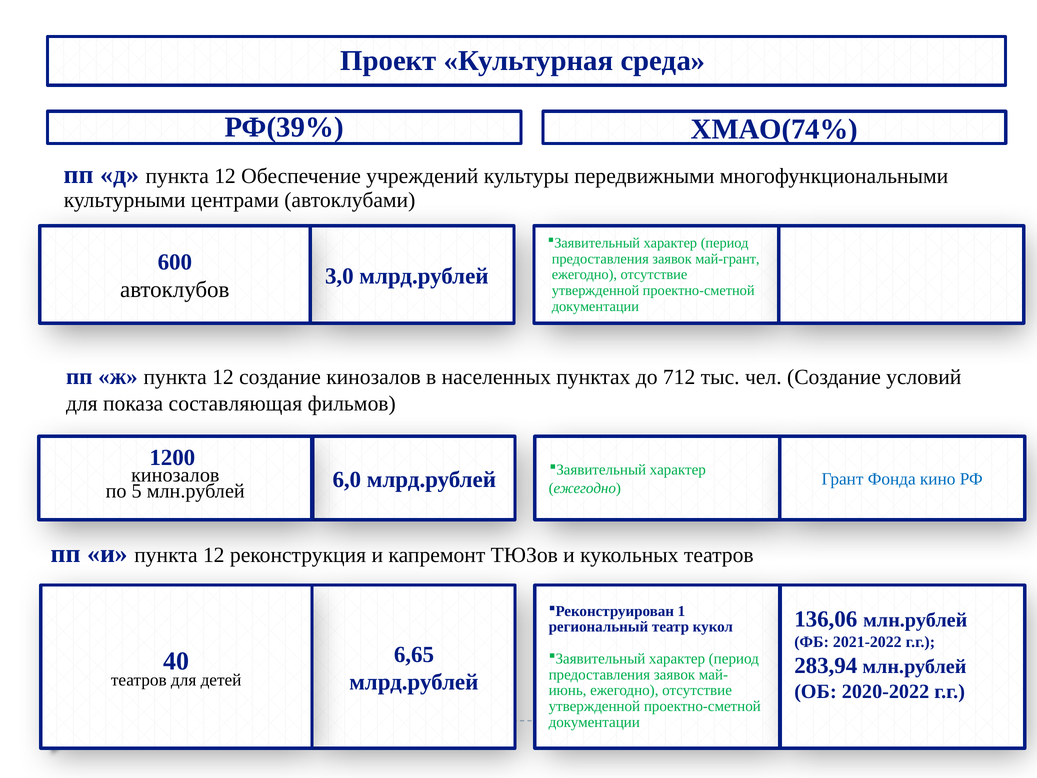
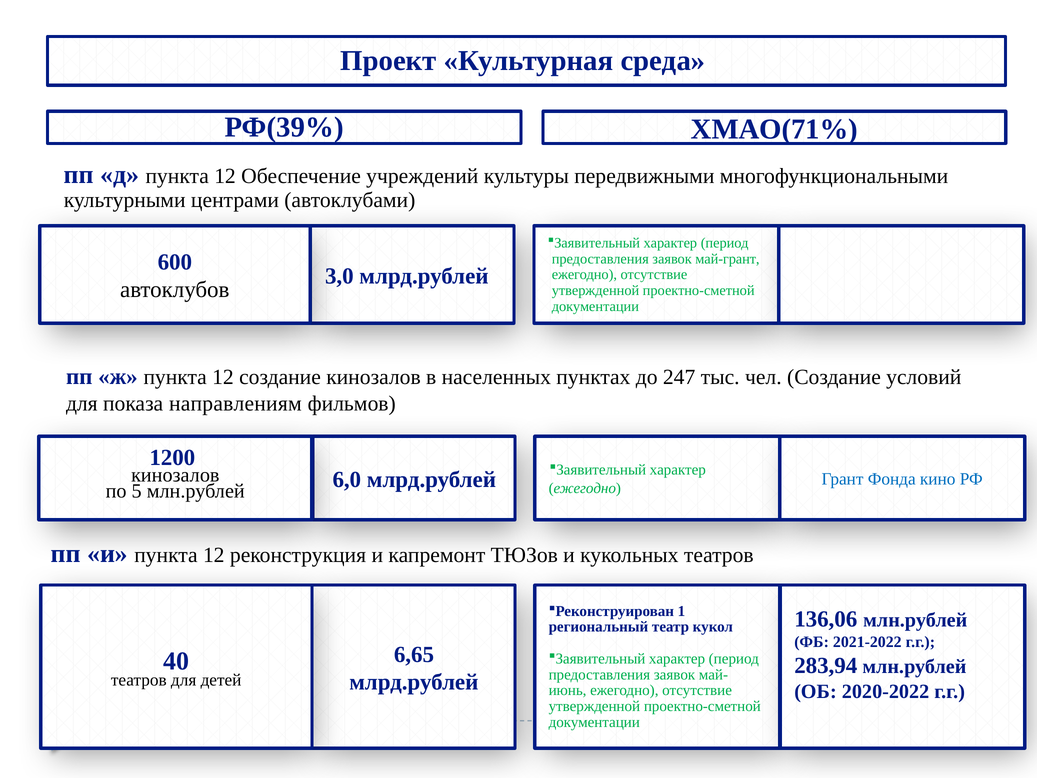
ХМАО(74%: ХМАО(74% -> ХМАО(71%
712: 712 -> 247
составляющая: составляющая -> направлениям
